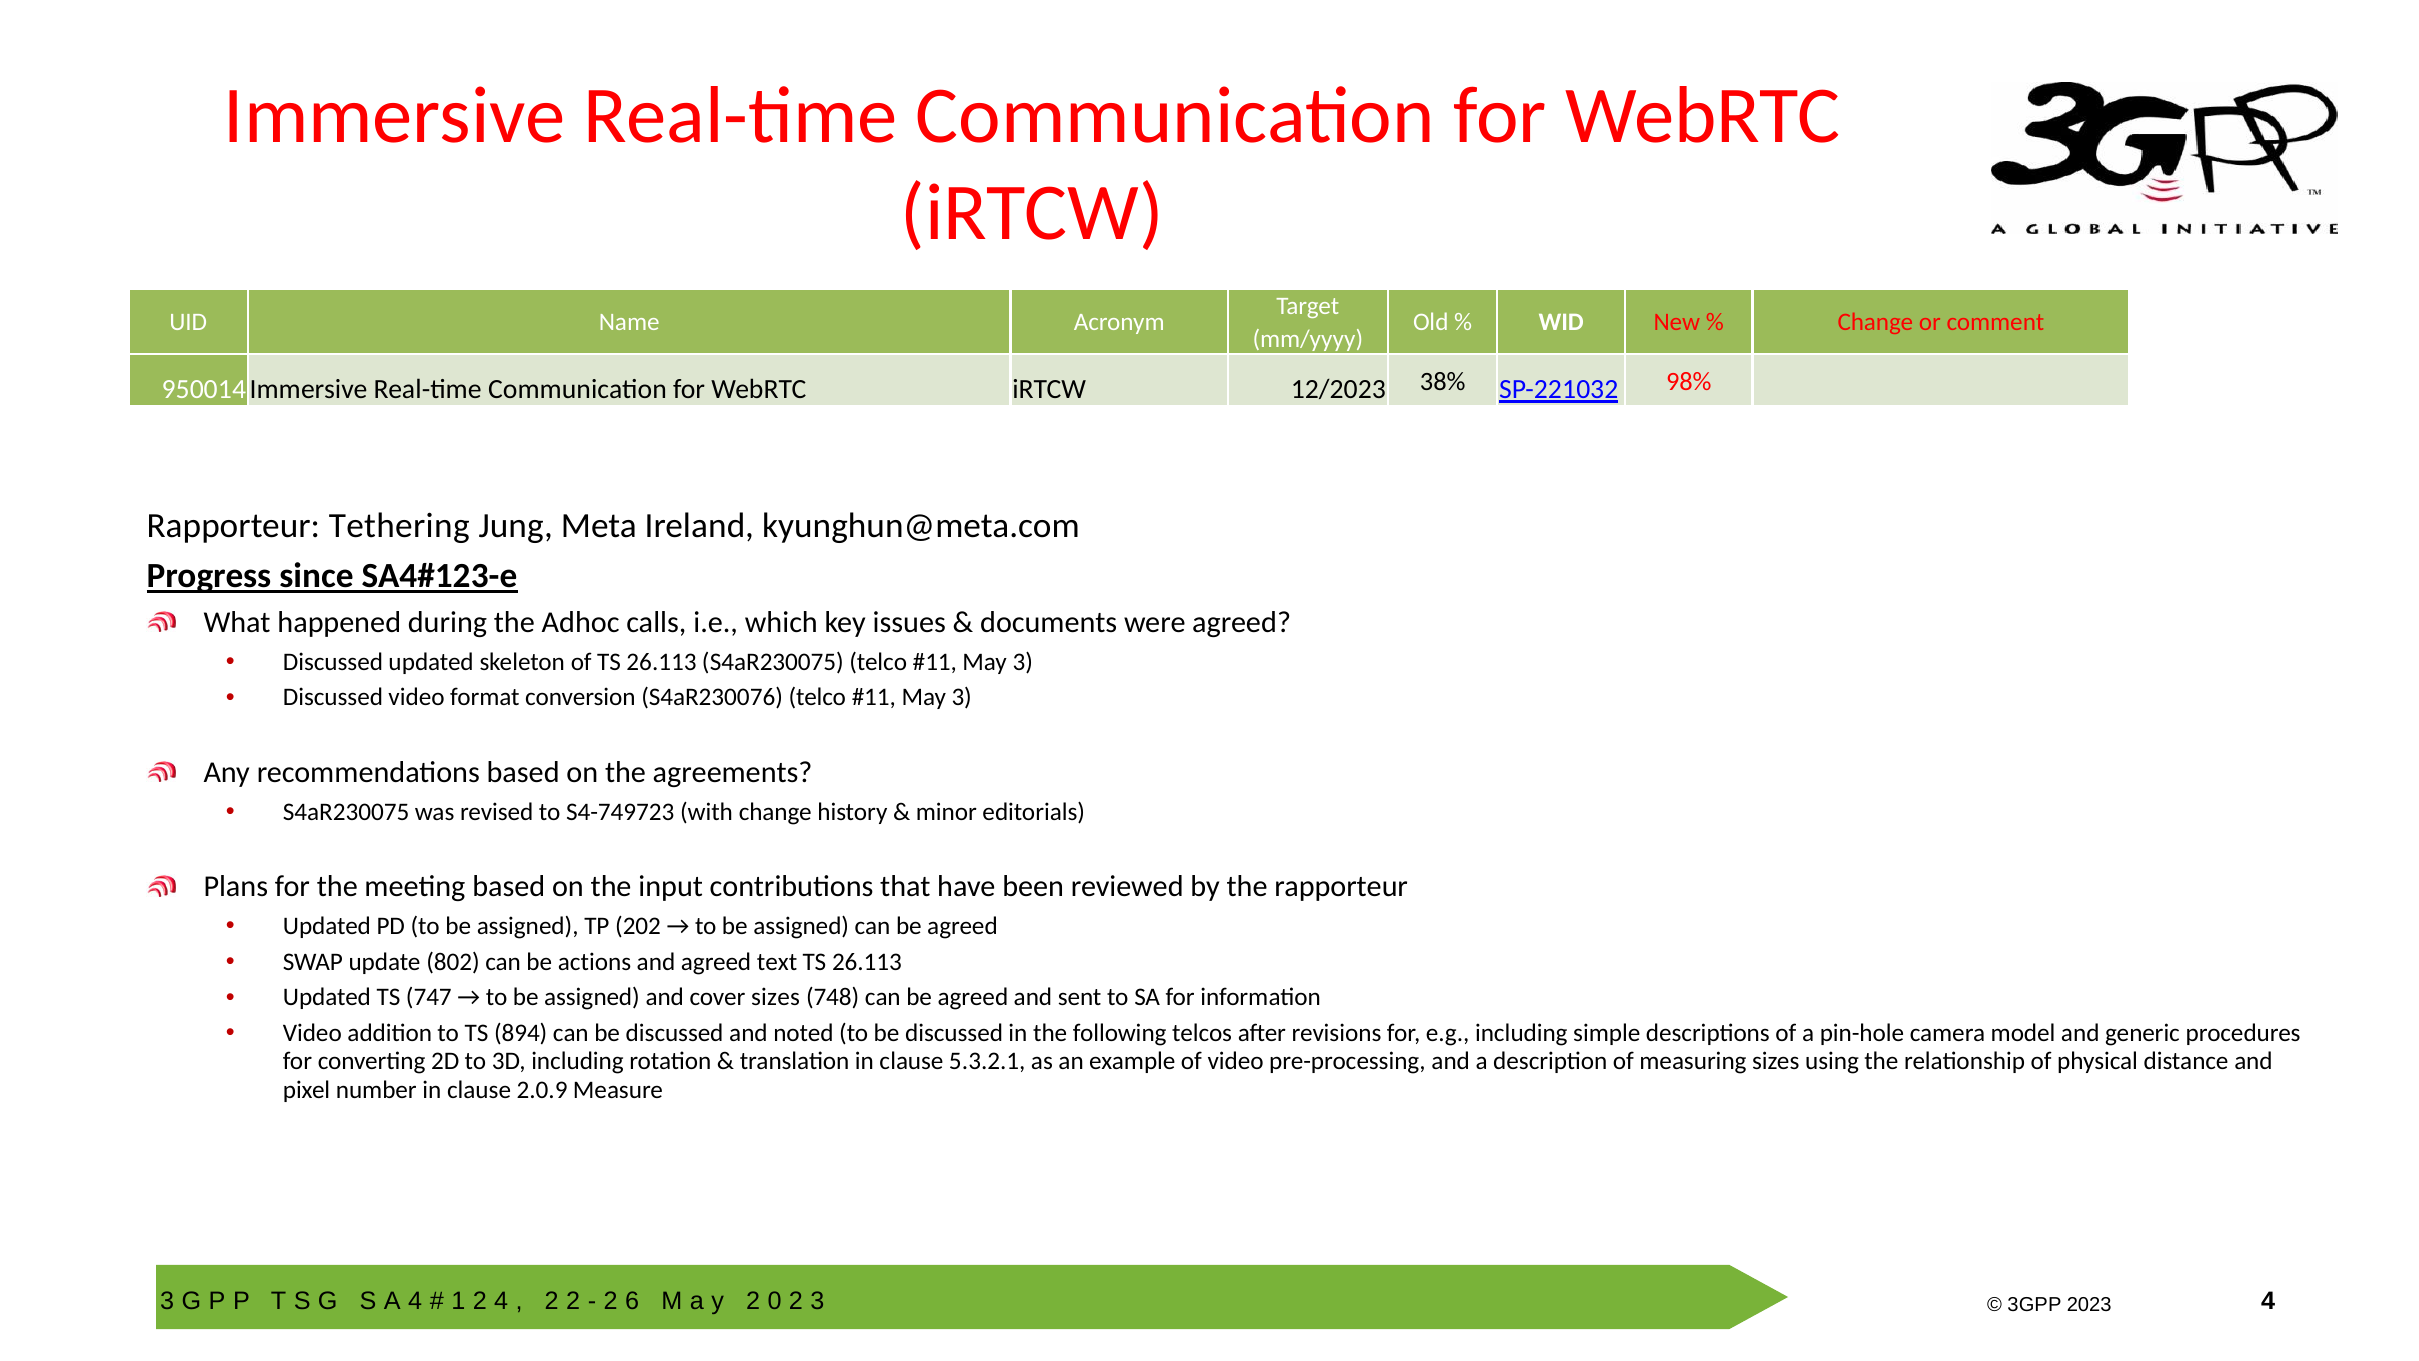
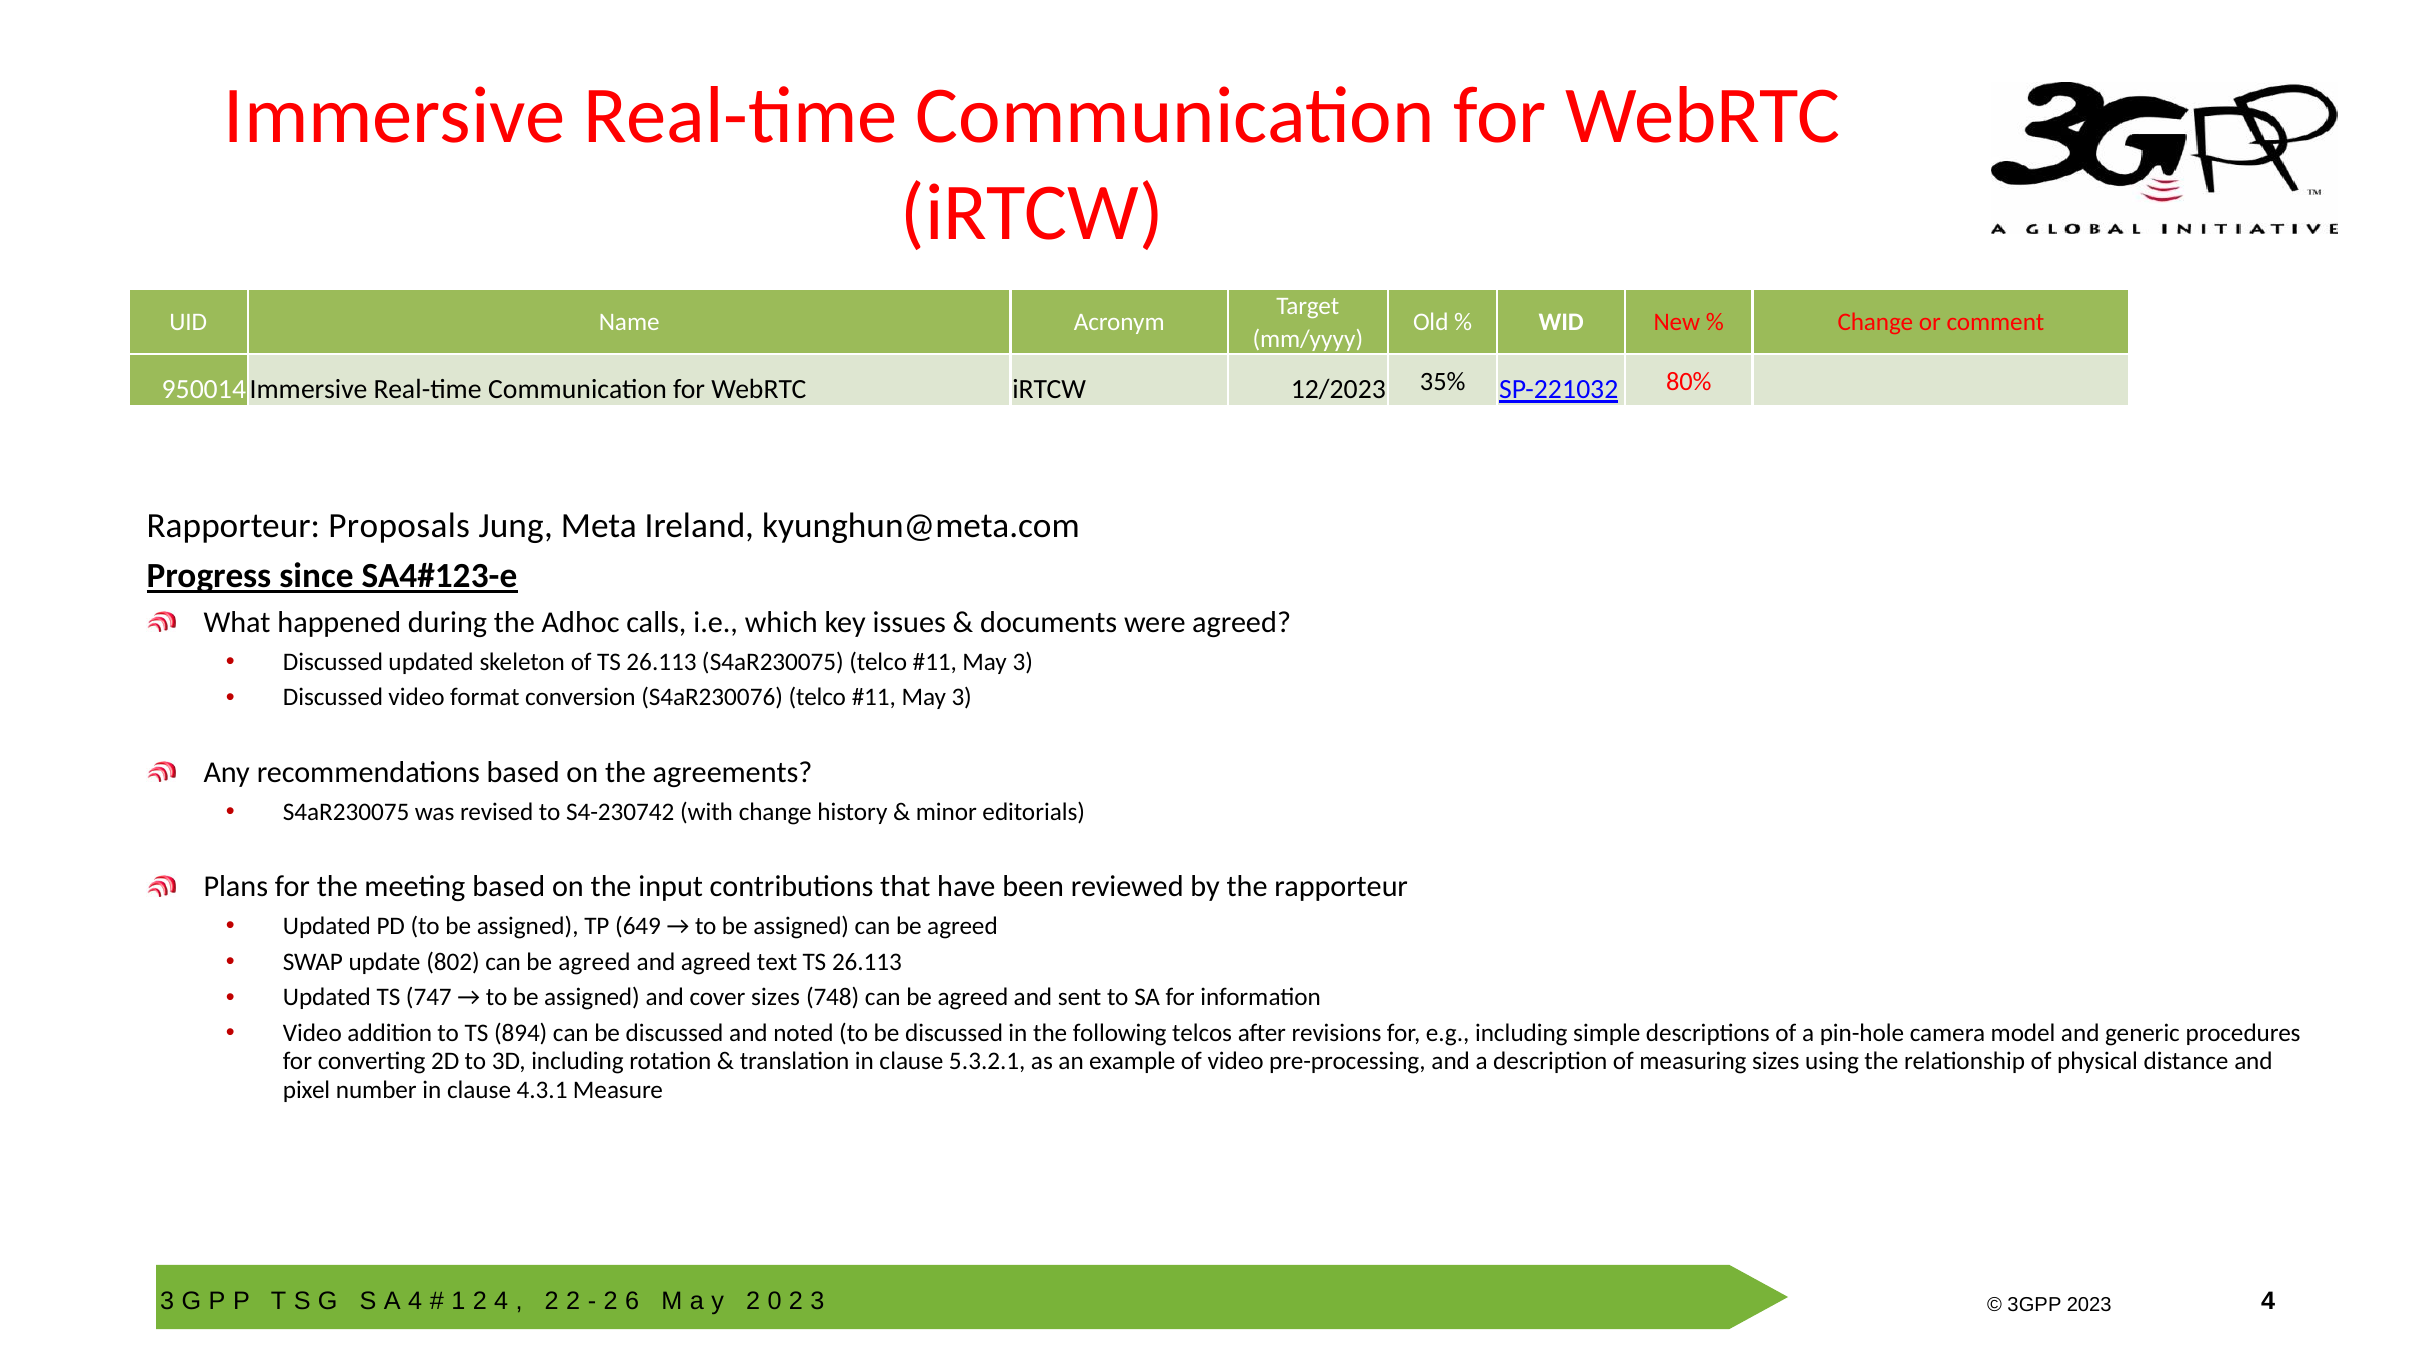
38%: 38% -> 35%
98%: 98% -> 80%
Tethering: Tethering -> Proposals
S4-749723: S4-749723 -> S4-230742
202: 202 -> 649
802 can be actions: actions -> agreed
2.0.9: 2.0.9 -> 4.3.1
